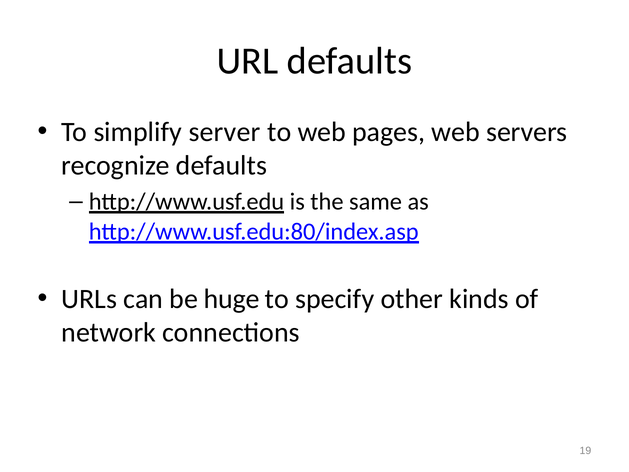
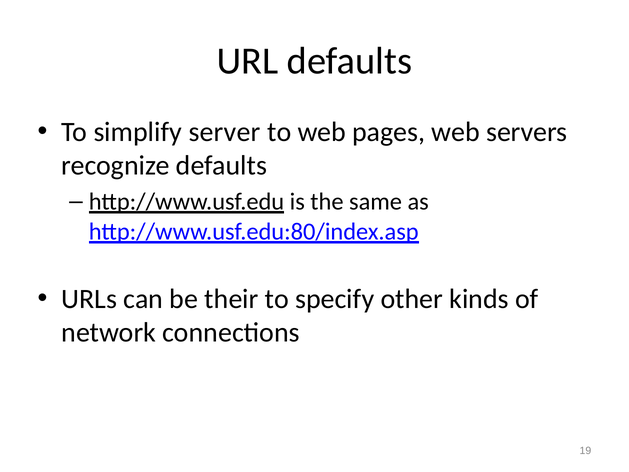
huge: huge -> their
